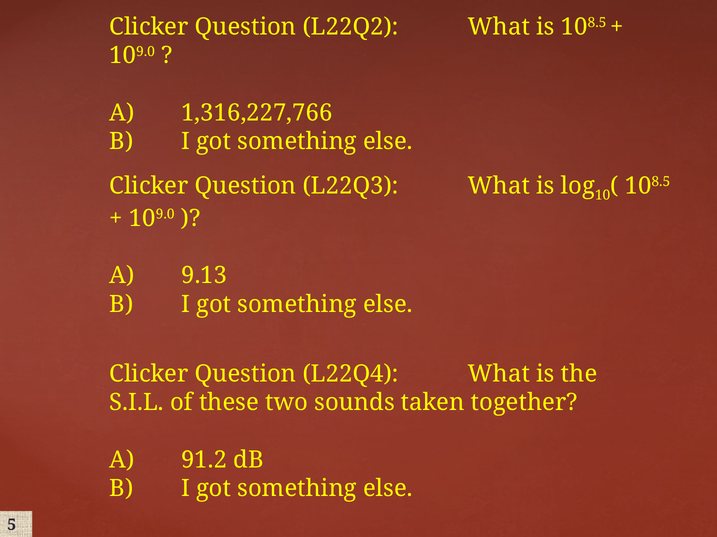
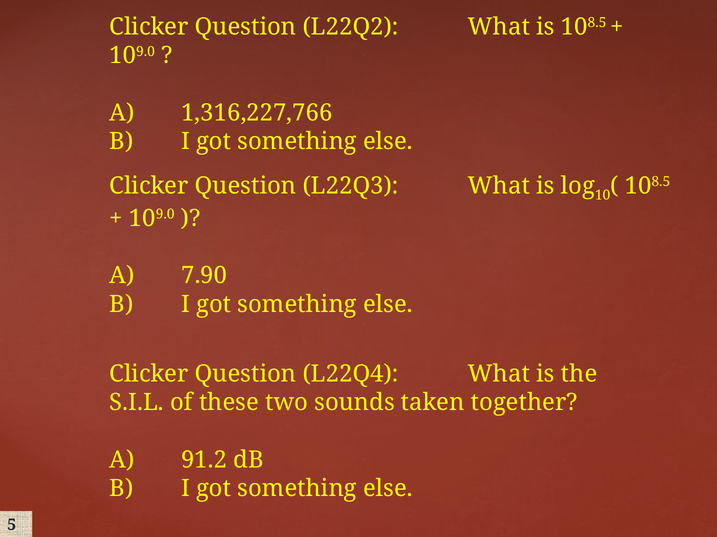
9.13: 9.13 -> 7.90
